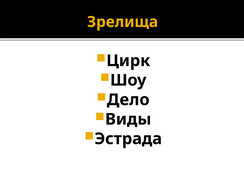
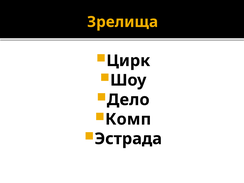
Виды: Виды -> Комп
